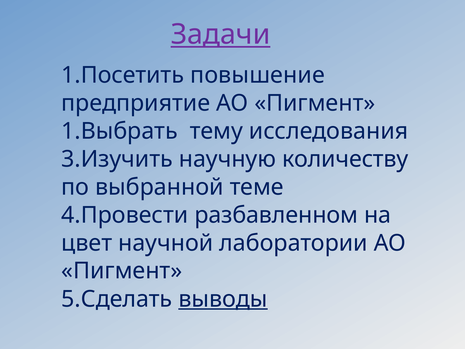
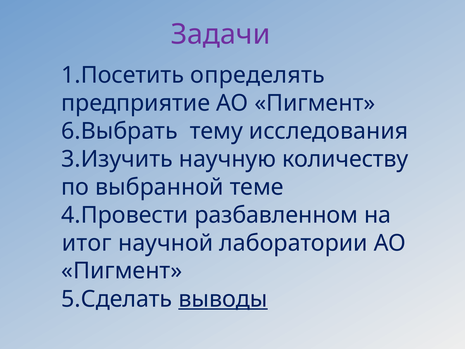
Задачи underline: present -> none
повышение: повышение -> определять
1.Выбрать: 1.Выбрать -> 6.Выбрать
цвет: цвет -> итог
